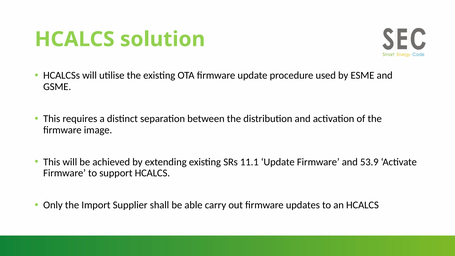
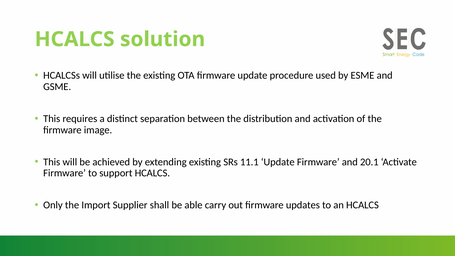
53.9: 53.9 -> 20.1
